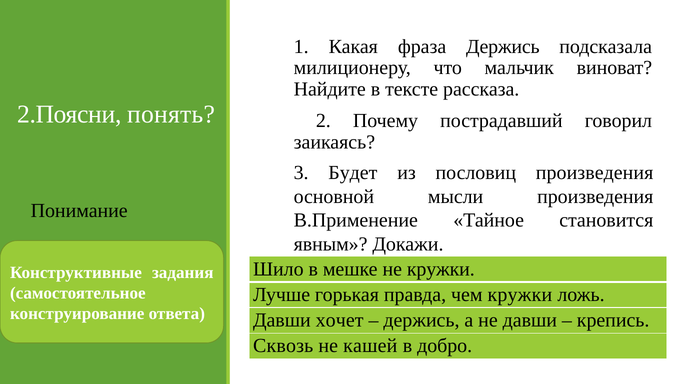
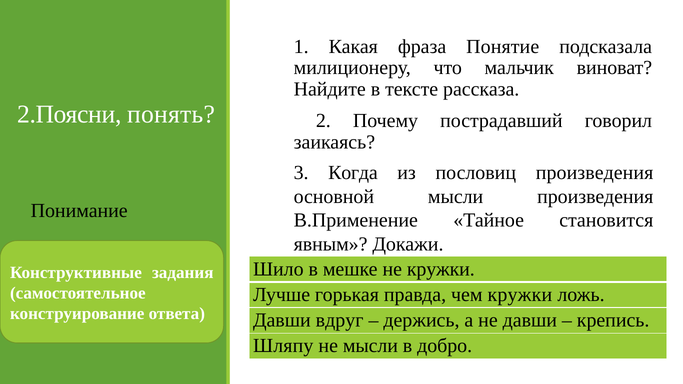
фраза Держись: Держись -> Понятие
Будет: Будет -> Когда
хочет: хочет -> вдруг
Сквозь: Сквозь -> Шляпу
не кашей: кашей -> мысли
